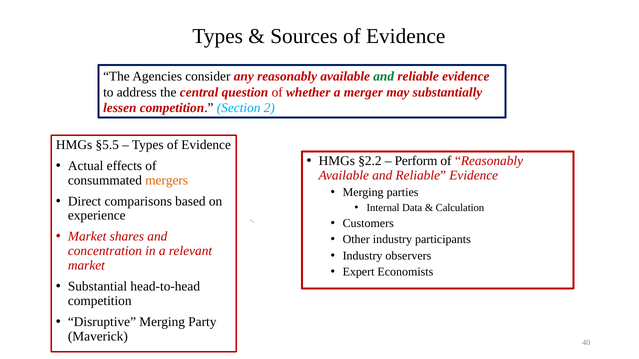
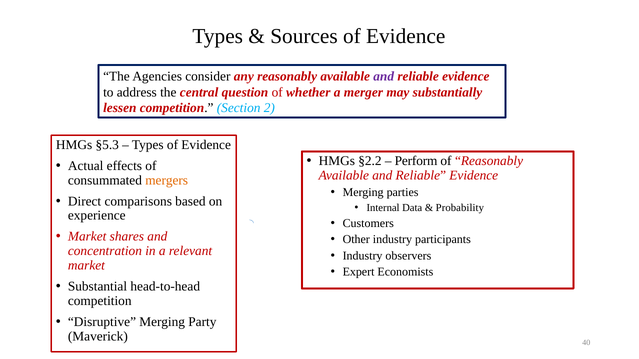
and at (384, 76) colour: green -> purple
§5.5: §5.5 -> §5.3
Calculation: Calculation -> Probability
